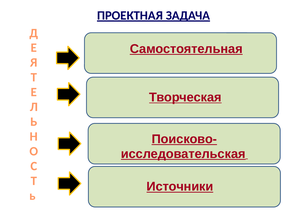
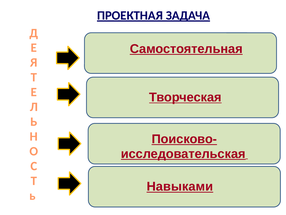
Источники: Источники -> Навыками
